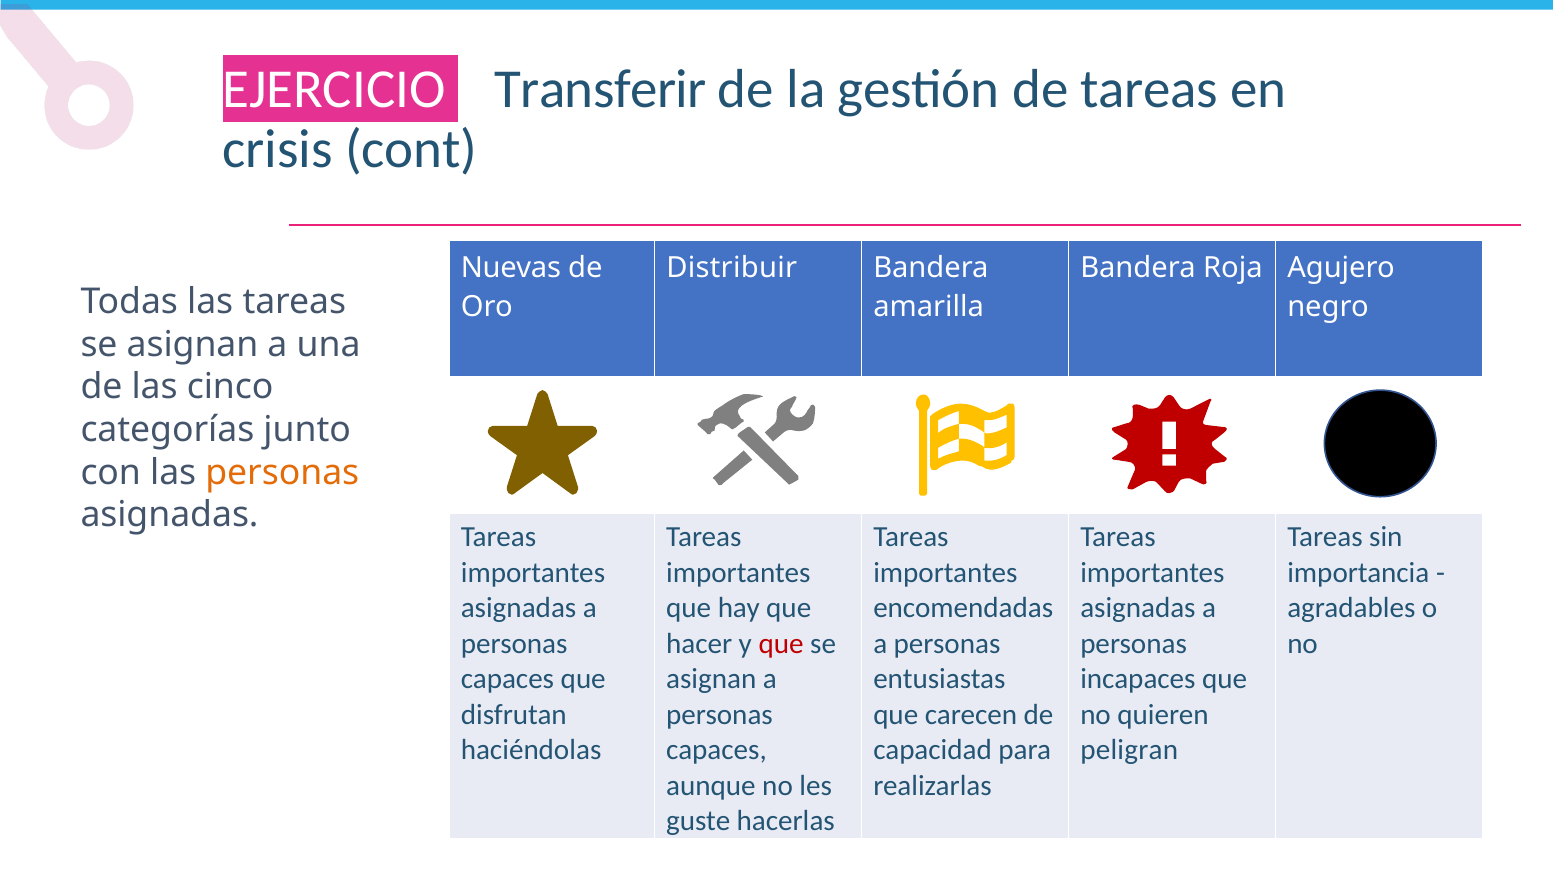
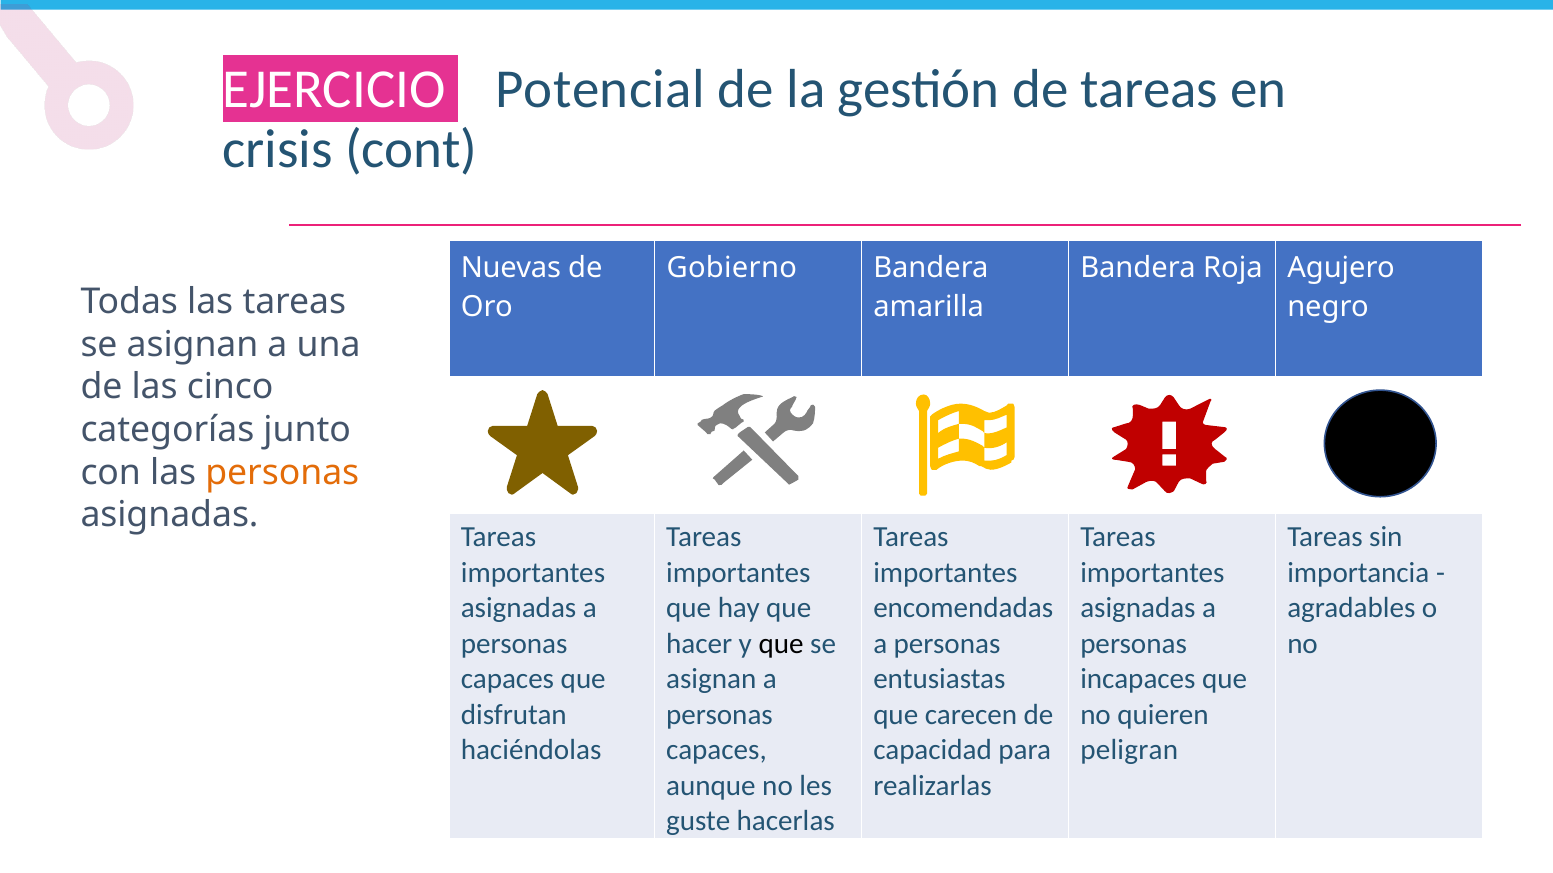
Transferir: Transferir -> Potencial
Distribuir: Distribuir -> Gobierno
que at (781, 644) colour: red -> black
